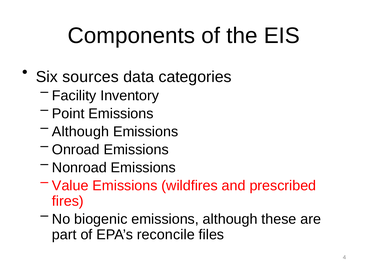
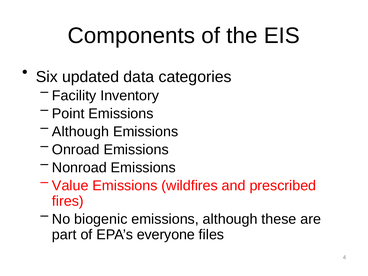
sources: sources -> updated
reconcile: reconcile -> everyone
